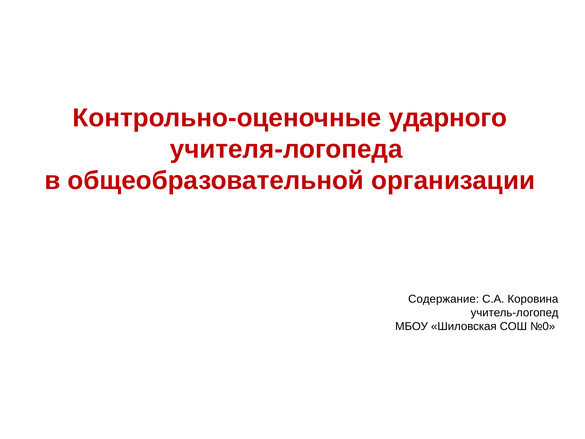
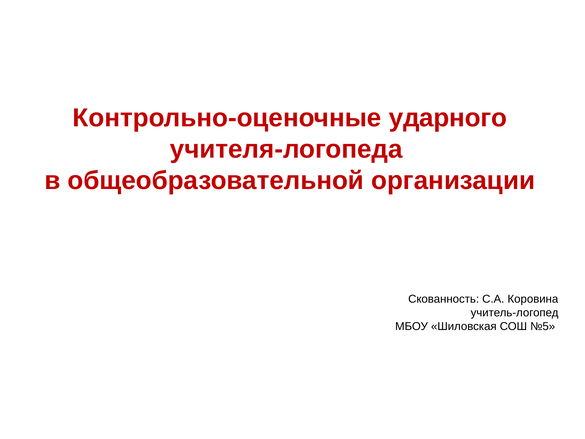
Содержание: Содержание -> Скованность
№0: №0 -> №5
